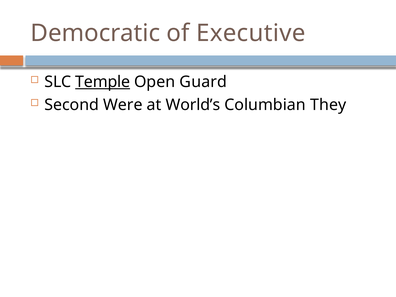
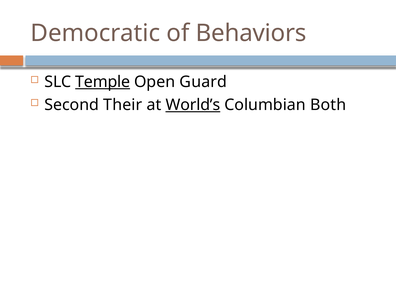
Executive: Executive -> Behaviors
Were: Were -> Their
World’s underline: none -> present
They: They -> Both
